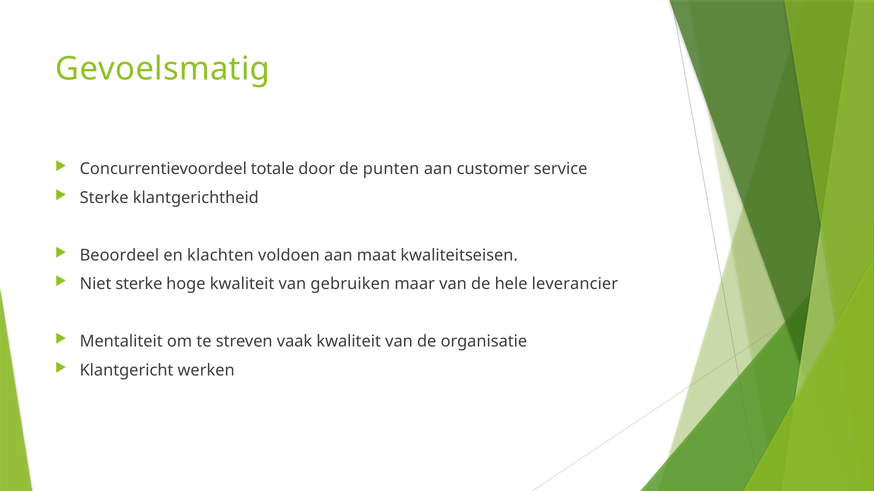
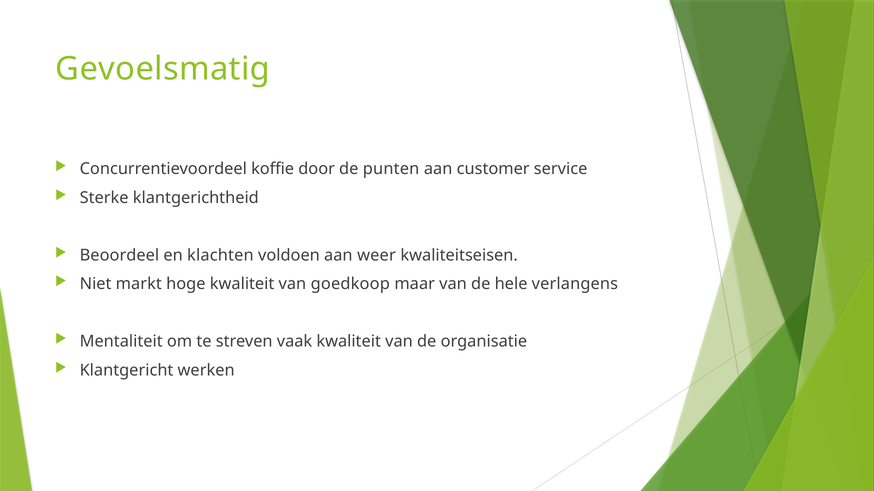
totale: totale -> koffie
maat: maat -> weer
Niet sterke: sterke -> markt
gebruiken: gebruiken -> goedkoop
leverancier: leverancier -> verlangens
